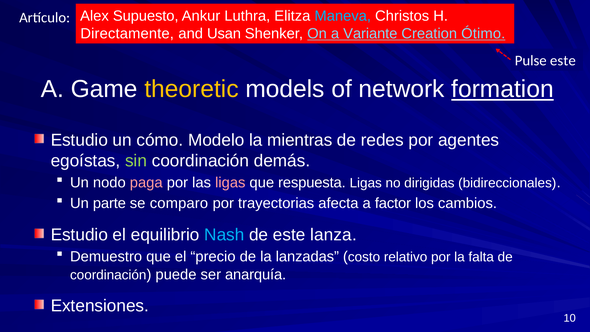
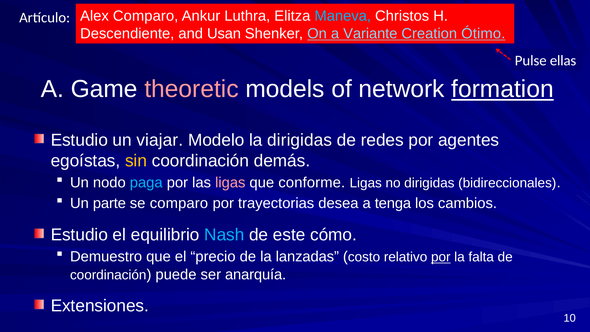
Alex Supuesto: Supuesto -> Comparo
Directamente: Directamente -> Descendiente
Pulse este: este -> ellas
theoretic colour: yellow -> pink
cómo: cómo -> viajar
la mientras: mientras -> dirigidas
sin colour: light green -> yellow
paga colour: pink -> light blue
respuesta: respuesta -> conforme
afecta: afecta -> desea
factor: factor -> tenga
lanza: lanza -> cómo
por at (441, 257) underline: none -> present
